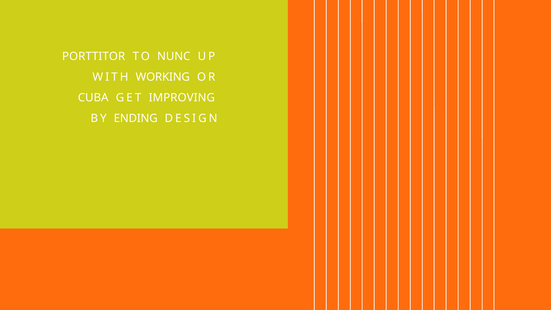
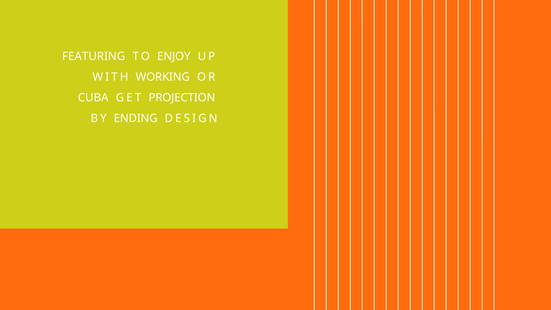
PORTTITOR: PORTTITOR -> FEATURING
NUNC: NUNC -> ENJOY
IMPROVING: IMPROVING -> PROJECTION
